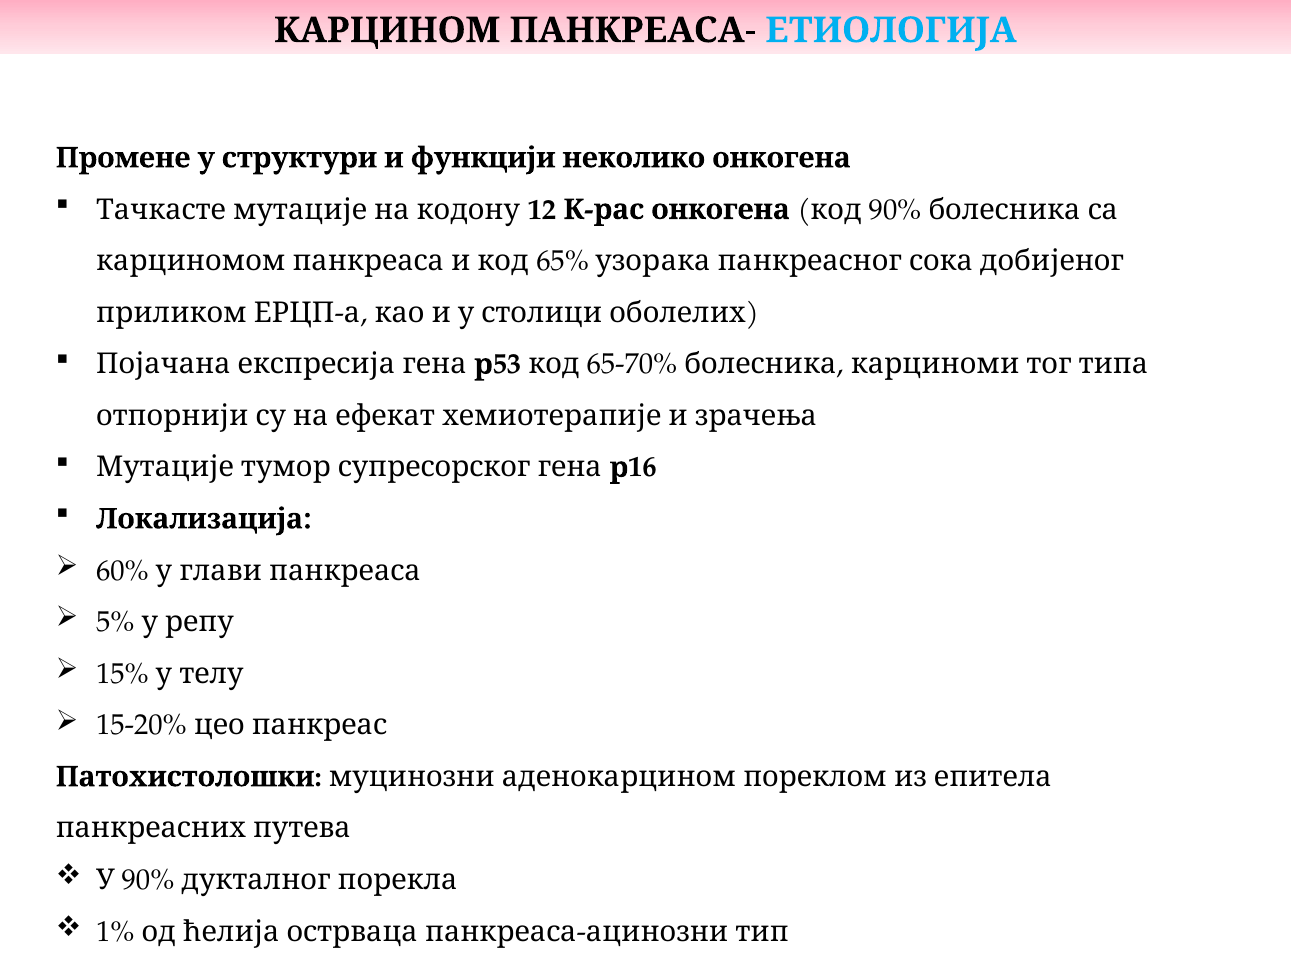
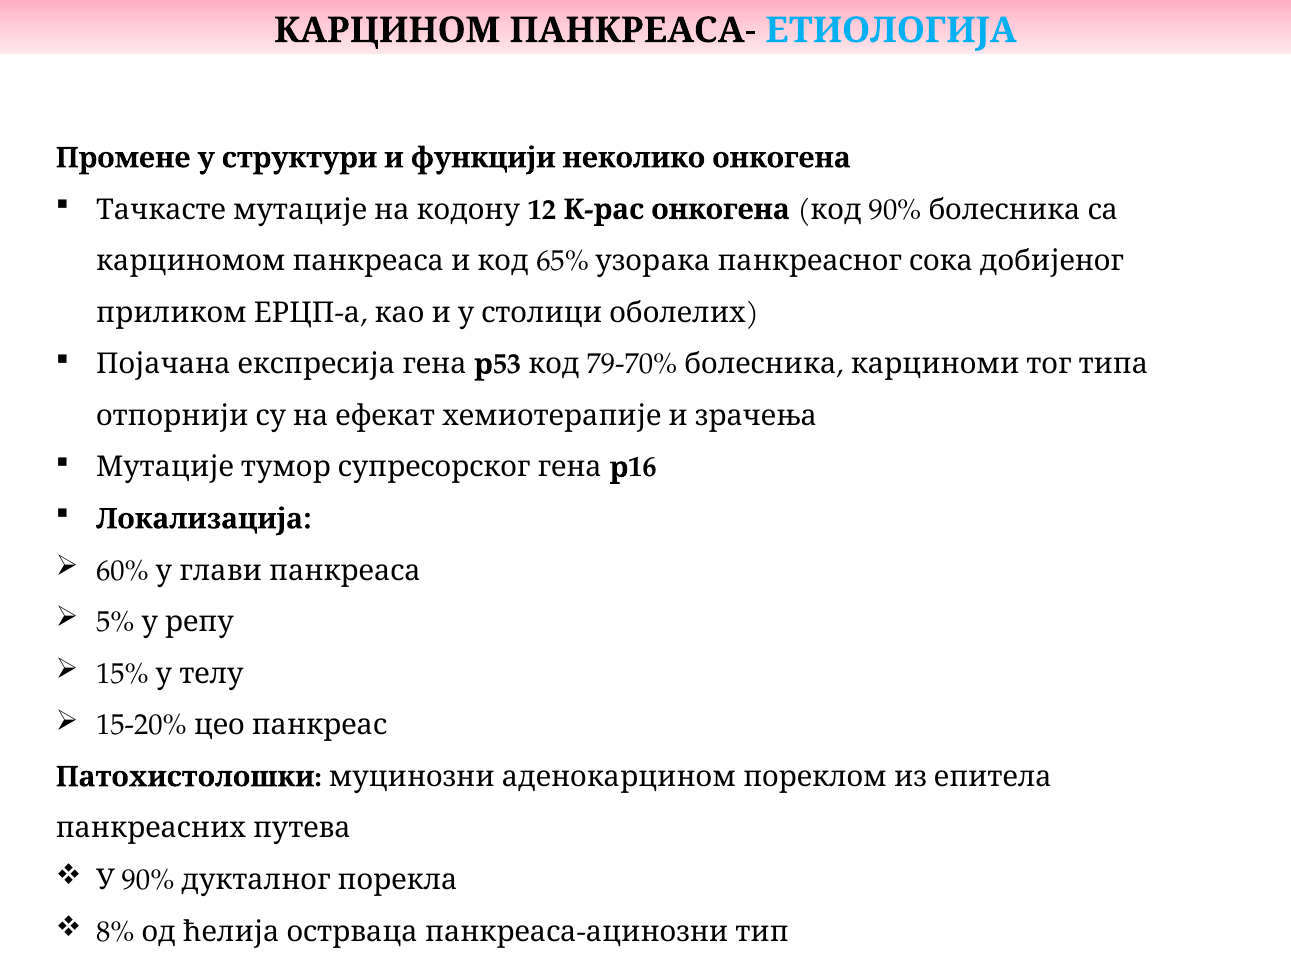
65-70%: 65-70% -> 79-70%
1%: 1% -> 8%
